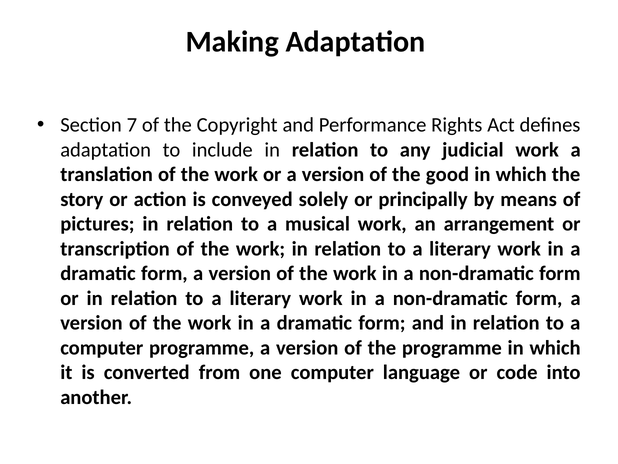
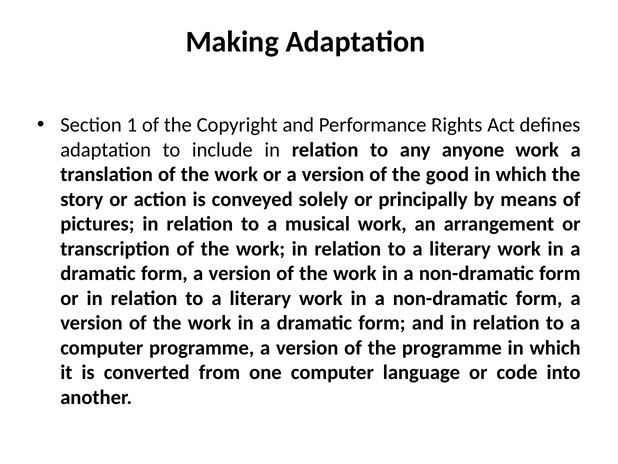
7: 7 -> 1
judicial: judicial -> anyone
